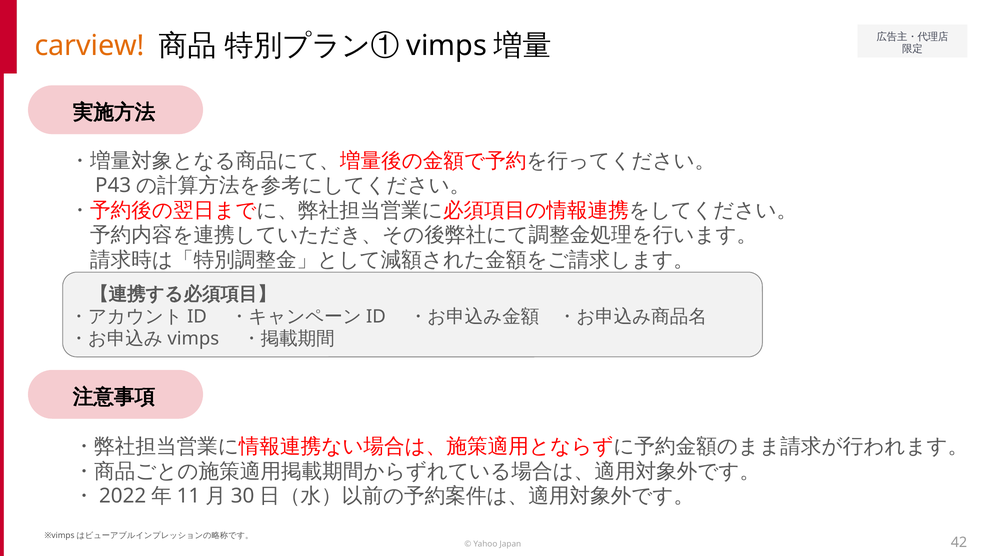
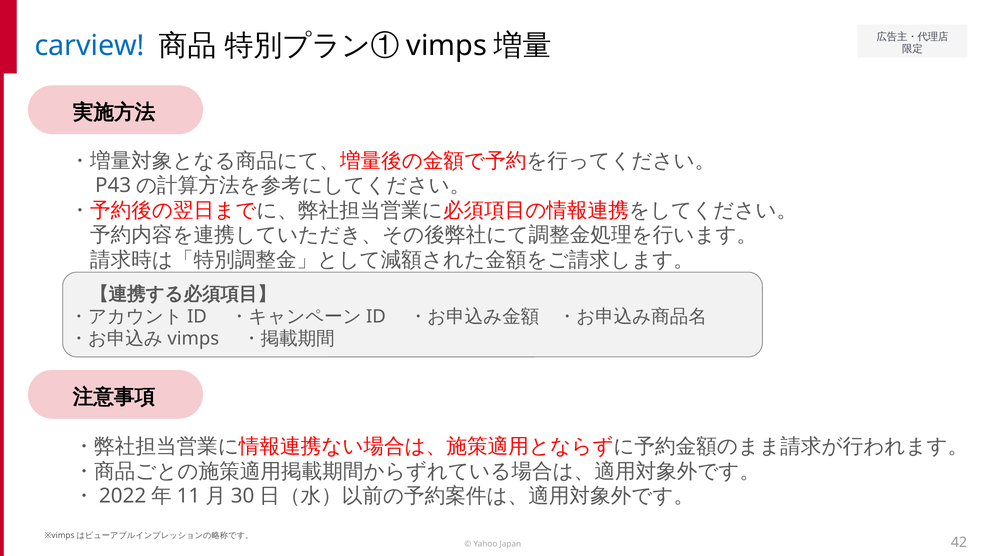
carview colour: orange -> blue
